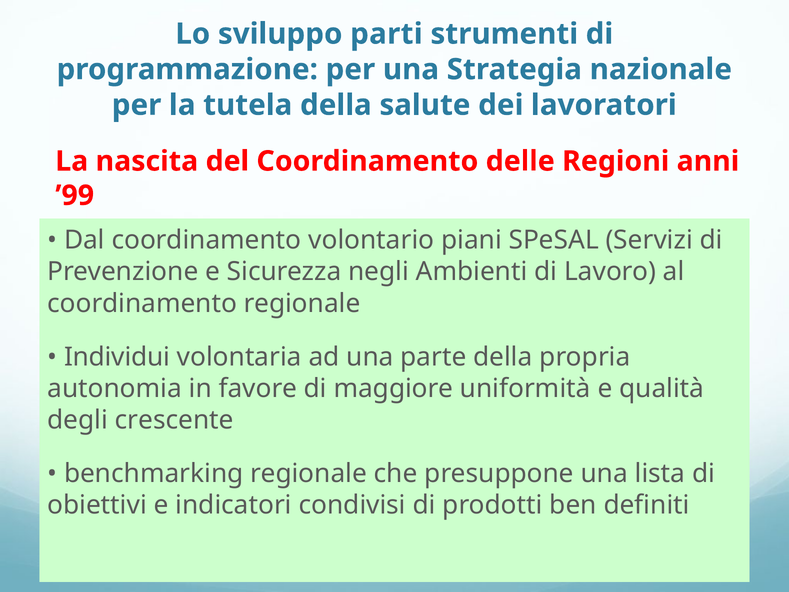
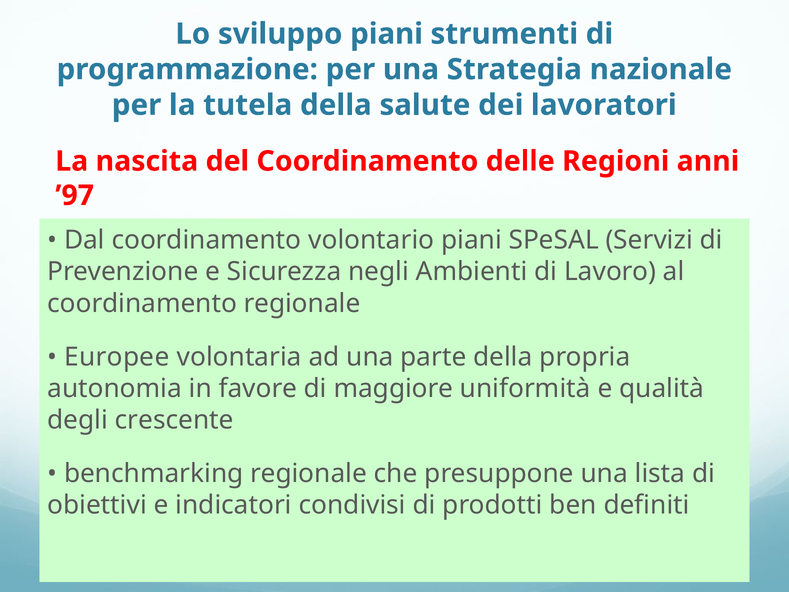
sviluppo parti: parti -> piani
’99: ’99 -> ’97
Individui: Individui -> Europee
